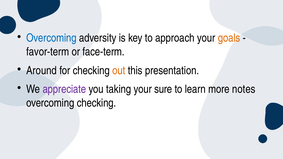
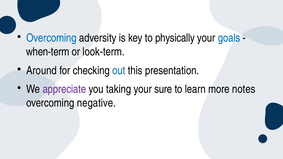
approach: approach -> physically
goals colour: orange -> blue
favor-term: favor-term -> when-term
face-term: face-term -> look-term
out colour: orange -> blue
overcoming checking: checking -> negative
